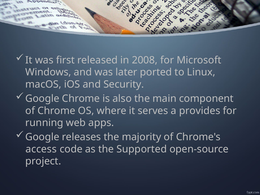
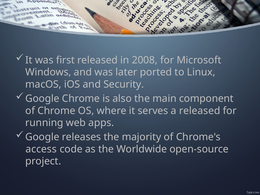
a provides: provides -> released
Supported: Supported -> Worldwide
